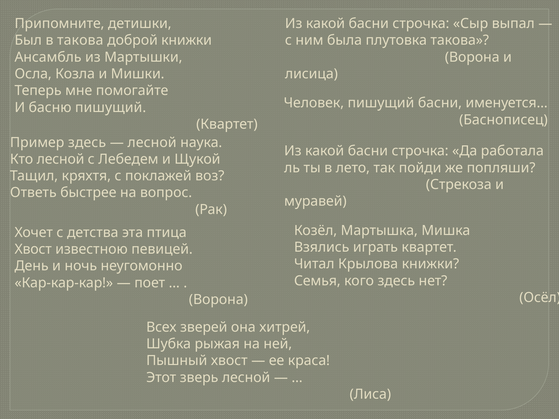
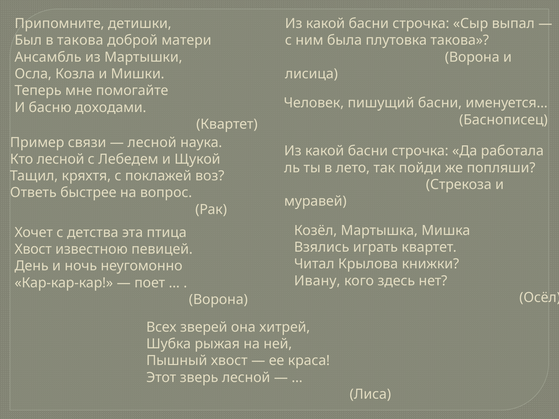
доброй книжки: книжки -> матери
басню пишущий: пишущий -> доходами
Пример здесь: здесь -> связи
Семья: Семья -> Ивану
